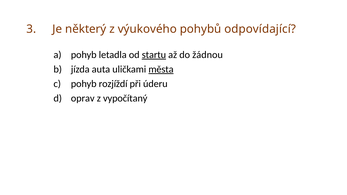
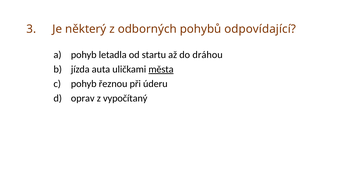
výukového: výukového -> odborných
startu underline: present -> none
žádnou: žádnou -> dráhou
rozjíždí: rozjíždí -> řeznou
